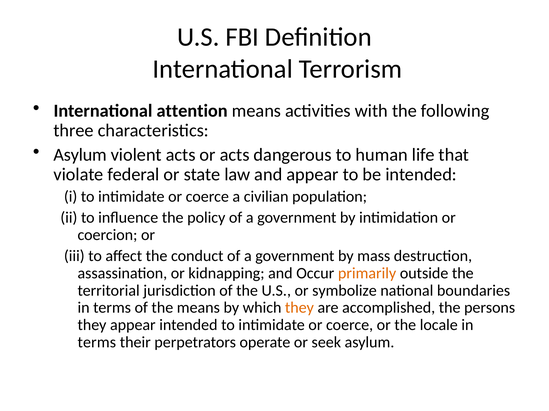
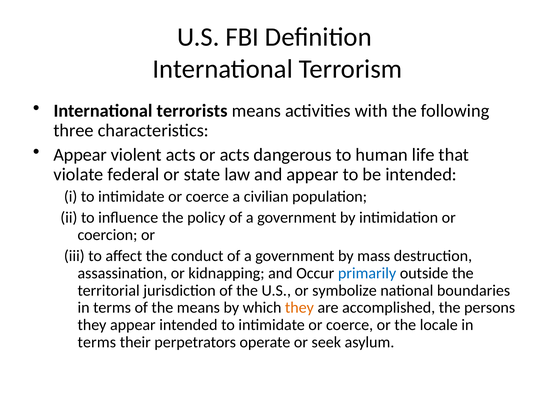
attention: attention -> terrorists
Asylum at (80, 155): Asylum -> Appear
primarily colour: orange -> blue
